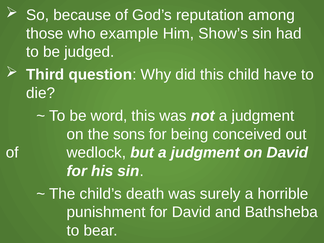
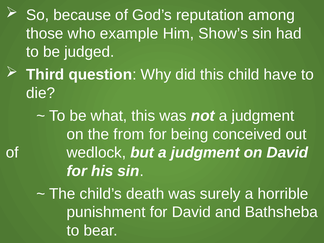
word: word -> what
sons: sons -> from
